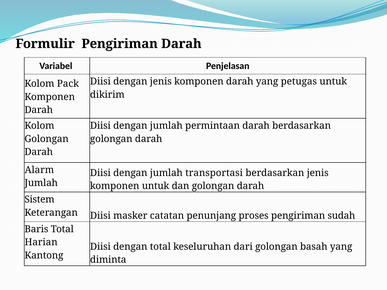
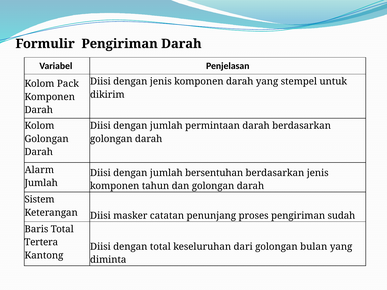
petugas: petugas -> stempel
transportasi: transportasi -> bersentuhan
komponen untuk: untuk -> tahun
Harian: Harian -> Tertera
basah: basah -> bulan
